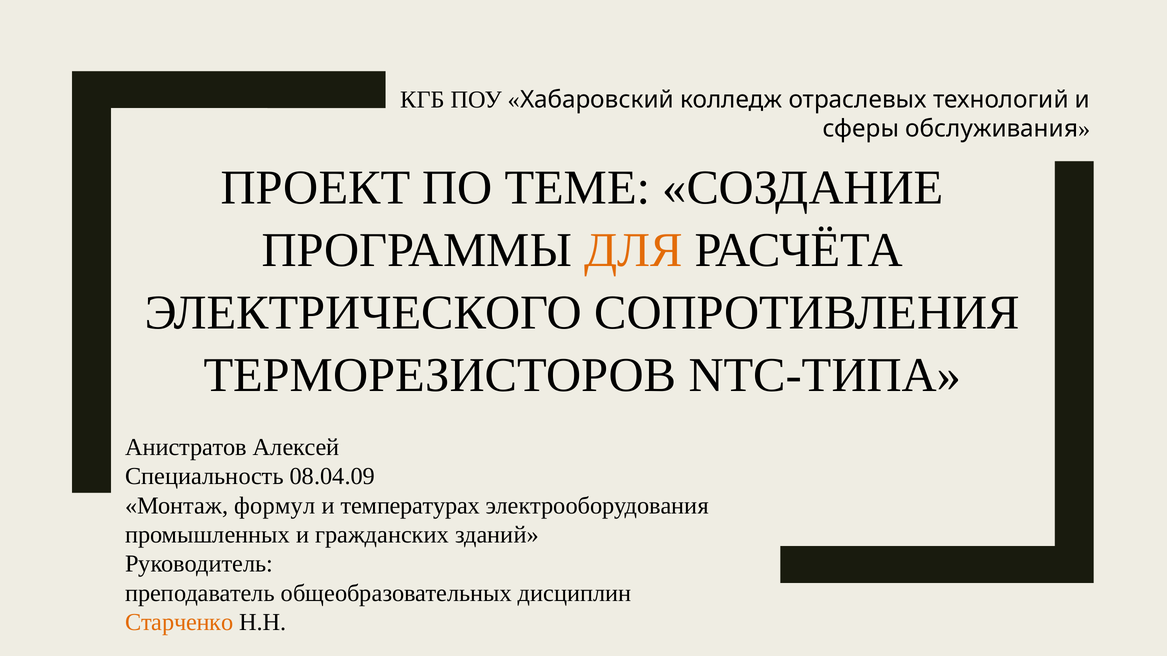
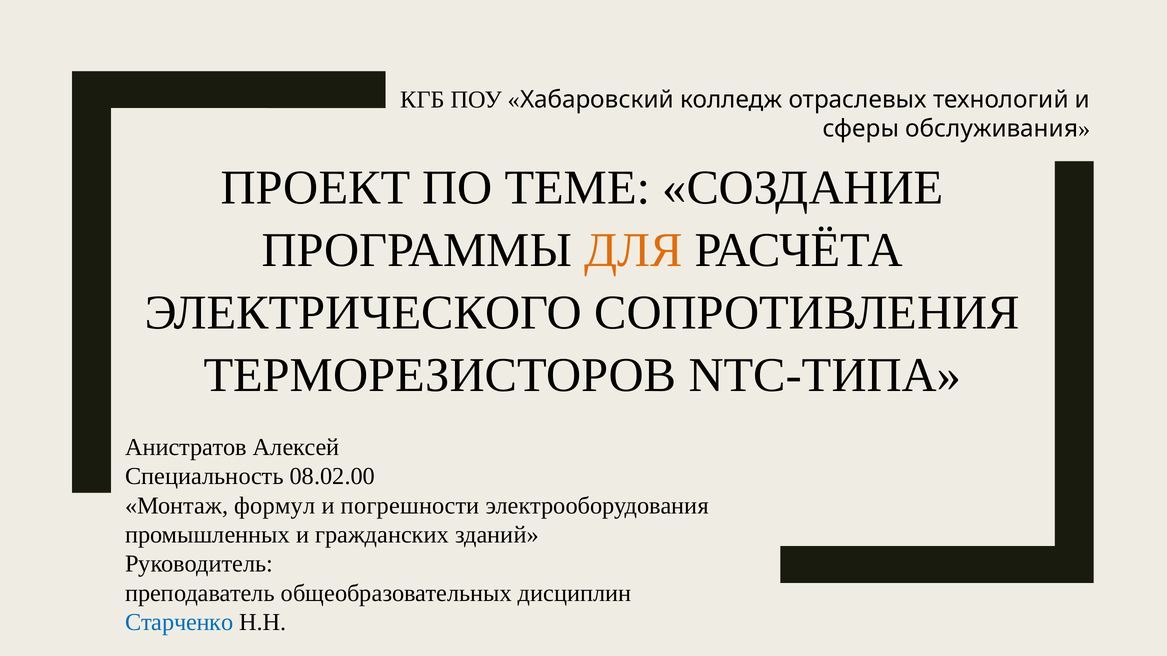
08.04.09: 08.04.09 -> 08.02.00
температурах: температурах -> погрешности
Старченко colour: orange -> blue
